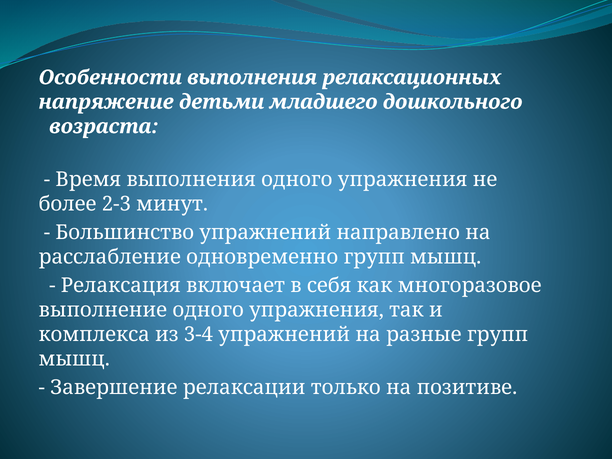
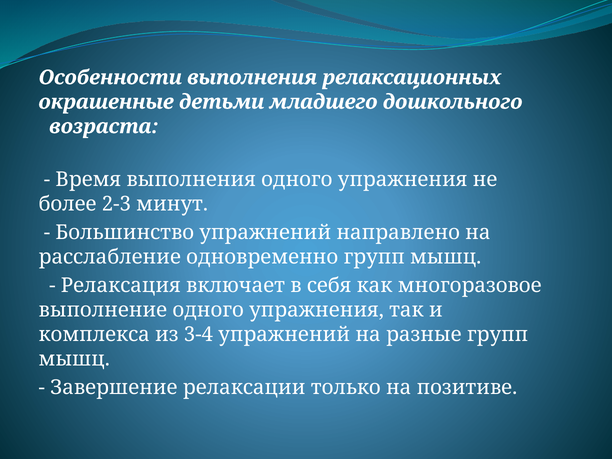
напряжение: напряжение -> окрашенные
